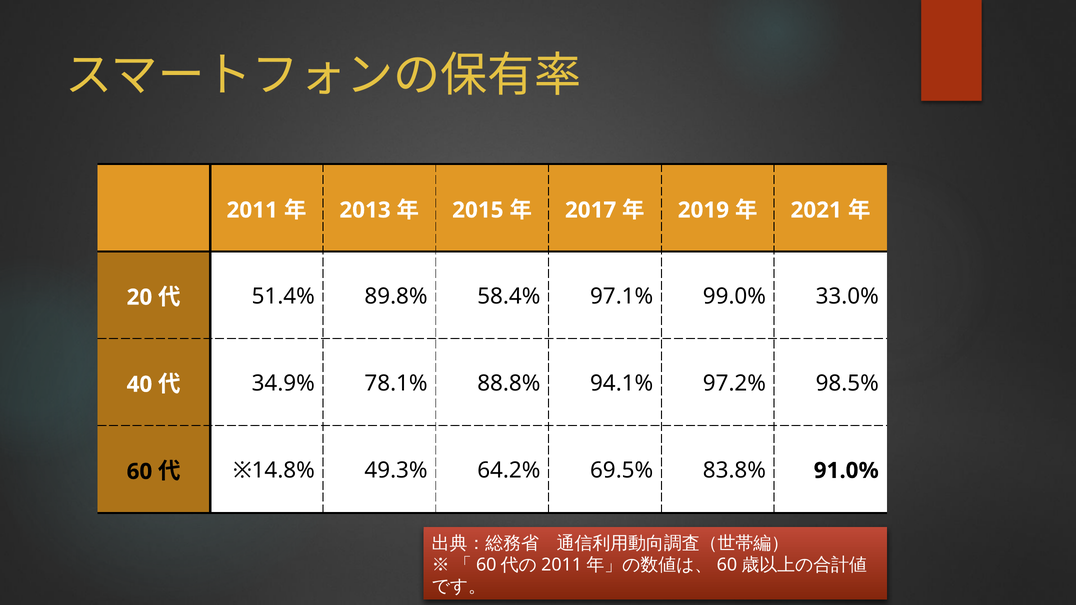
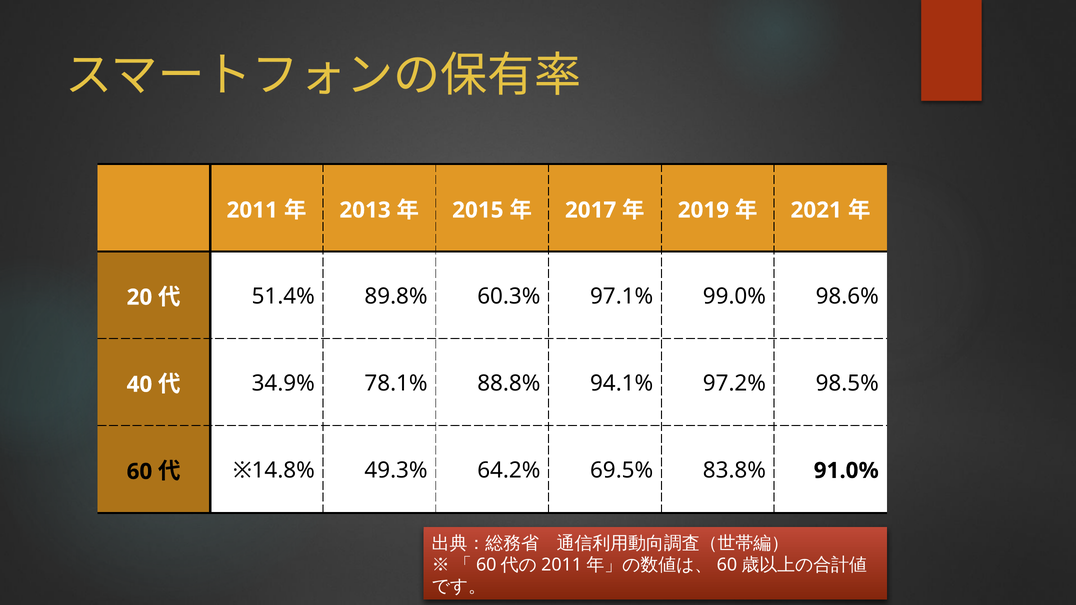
58.4%: 58.4% -> 60.3%
33.0%: 33.0% -> 98.6%
